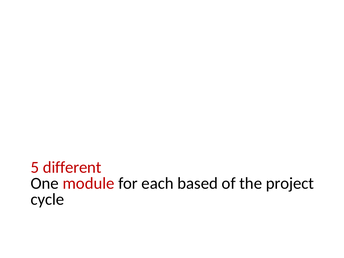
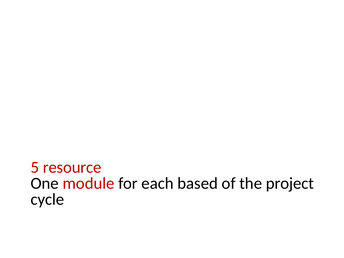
different: different -> resource
